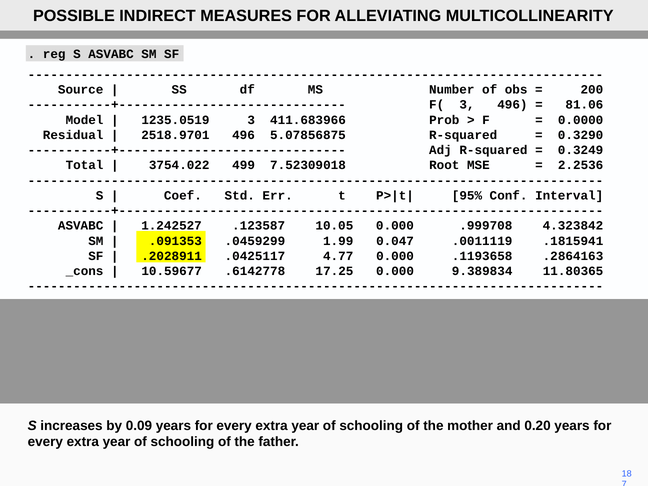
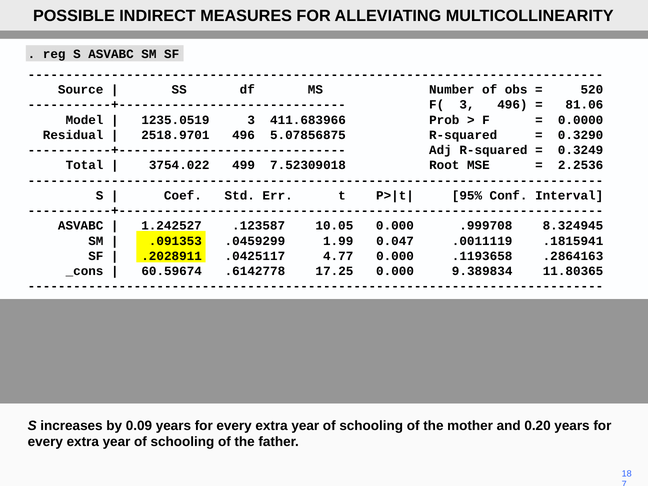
200: 200 -> 520
4.323842: 4.323842 -> 8.324945
10.59677: 10.59677 -> 60.59674
